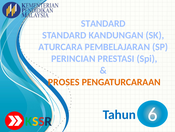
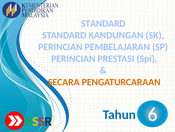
ATURCARA at (60, 47): ATURCARA -> PERINCIAN
PROSES: PROSES -> SECARA
